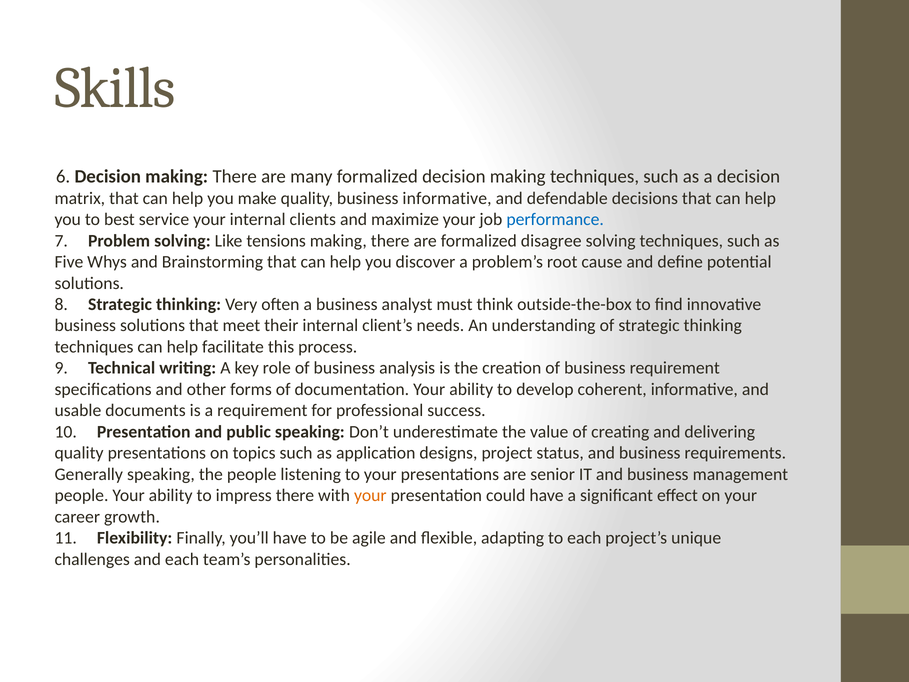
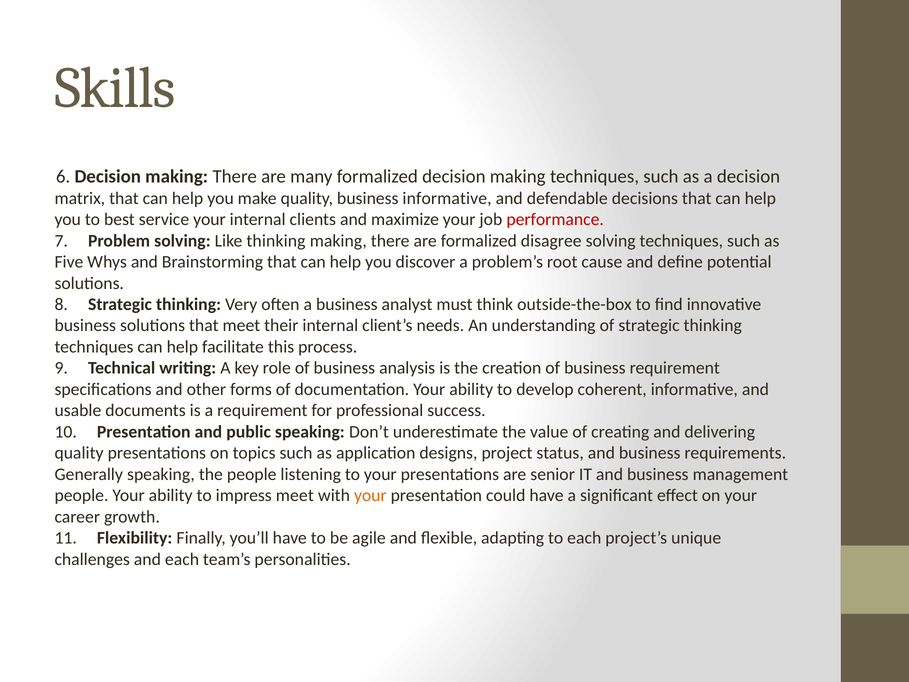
performance colour: blue -> red
Like tensions: tensions -> thinking
impress there: there -> meet
